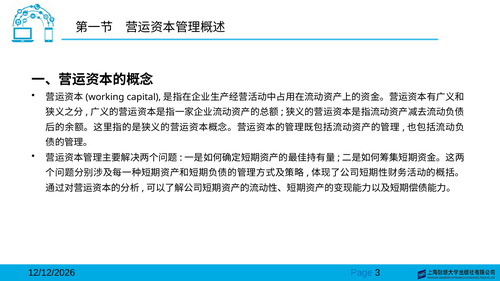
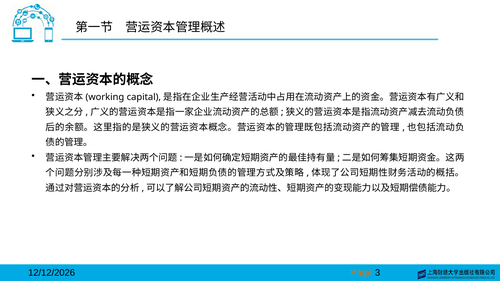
Page colour: blue -> orange
